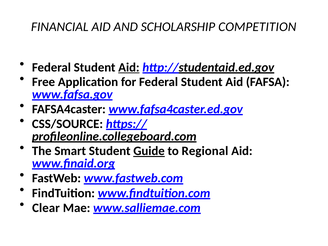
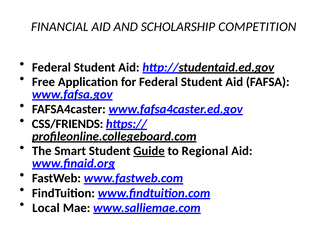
Aid at (129, 67) underline: present -> none
CSS/SOURCE: CSS/SOURCE -> CSS/FRIENDS
Clear: Clear -> Local
